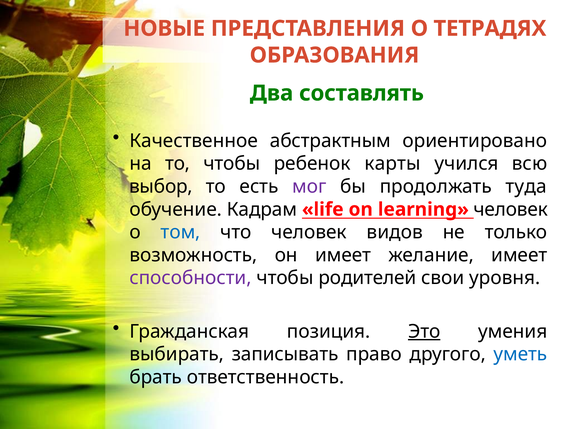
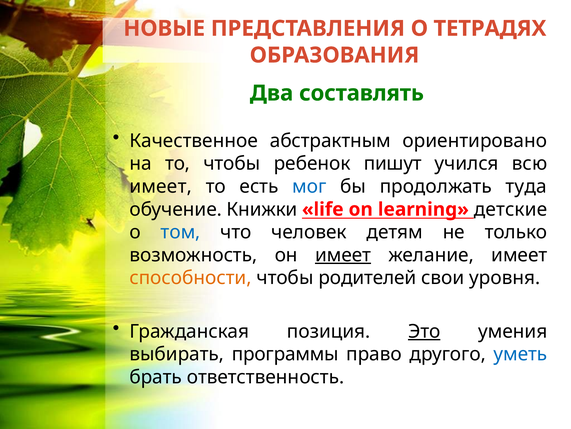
карты: карты -> пишут
выбор at (161, 186): выбор -> имеет
мог colour: purple -> blue
Кадрам: Кадрам -> Книжки
leаrning человек: человек -> детские
видов: видов -> детям
имеет at (343, 255) underline: none -> present
способности colour: purple -> orange
записывать: записывать -> программы
